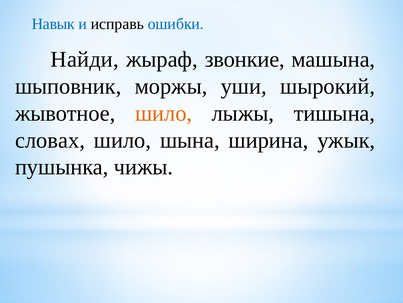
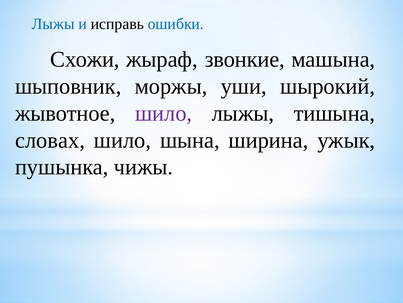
Навык at (53, 24): Навык -> Лыжы
Найди: Найди -> Схожи
шило at (164, 113) colour: orange -> purple
